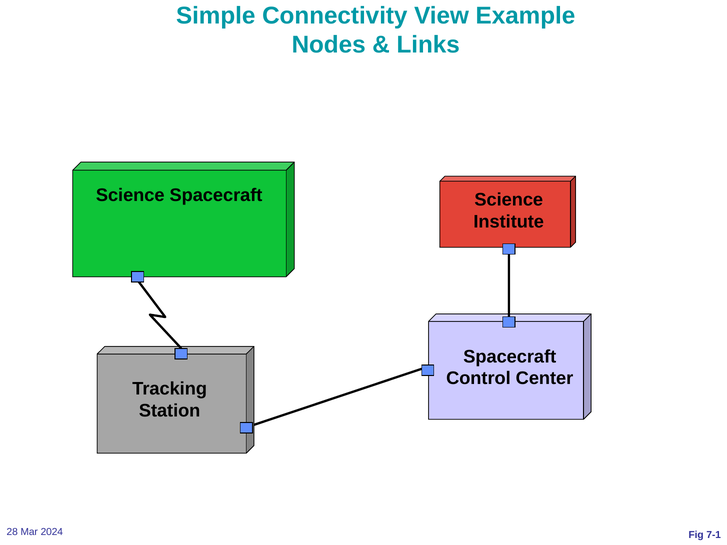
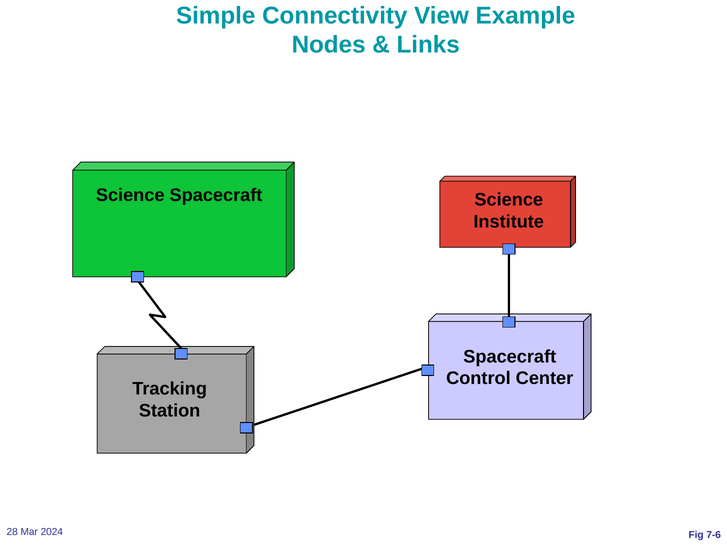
7-1: 7-1 -> 7-6
